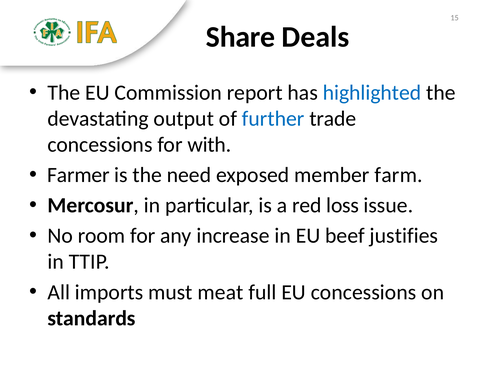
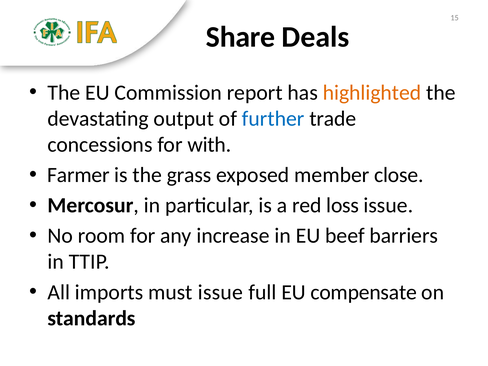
highlighted colour: blue -> orange
need: need -> grass
farm: farm -> close
justifies: justifies -> barriers
must meat: meat -> issue
EU concessions: concessions -> compensate
